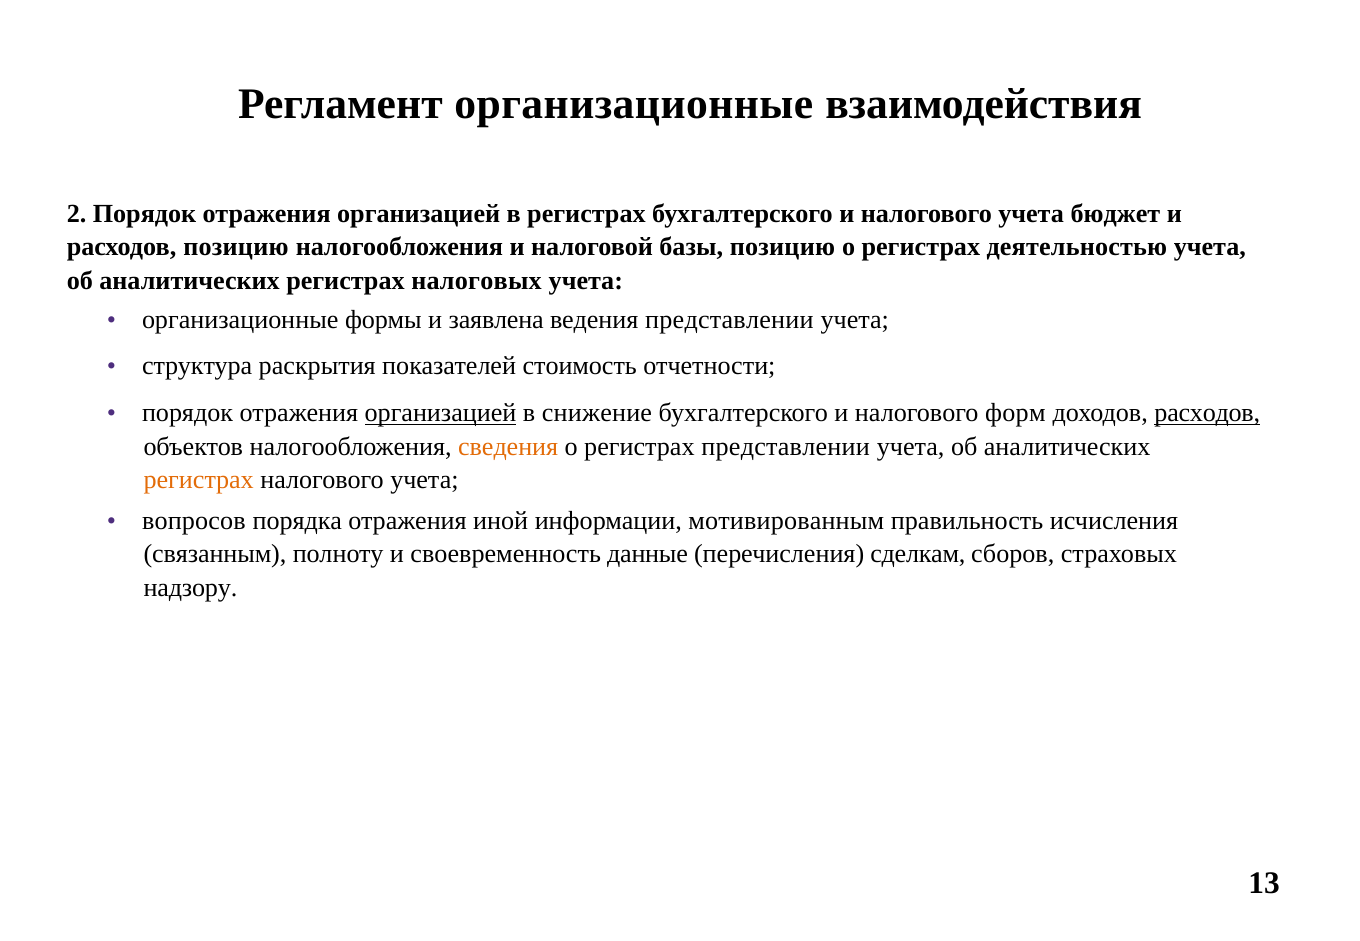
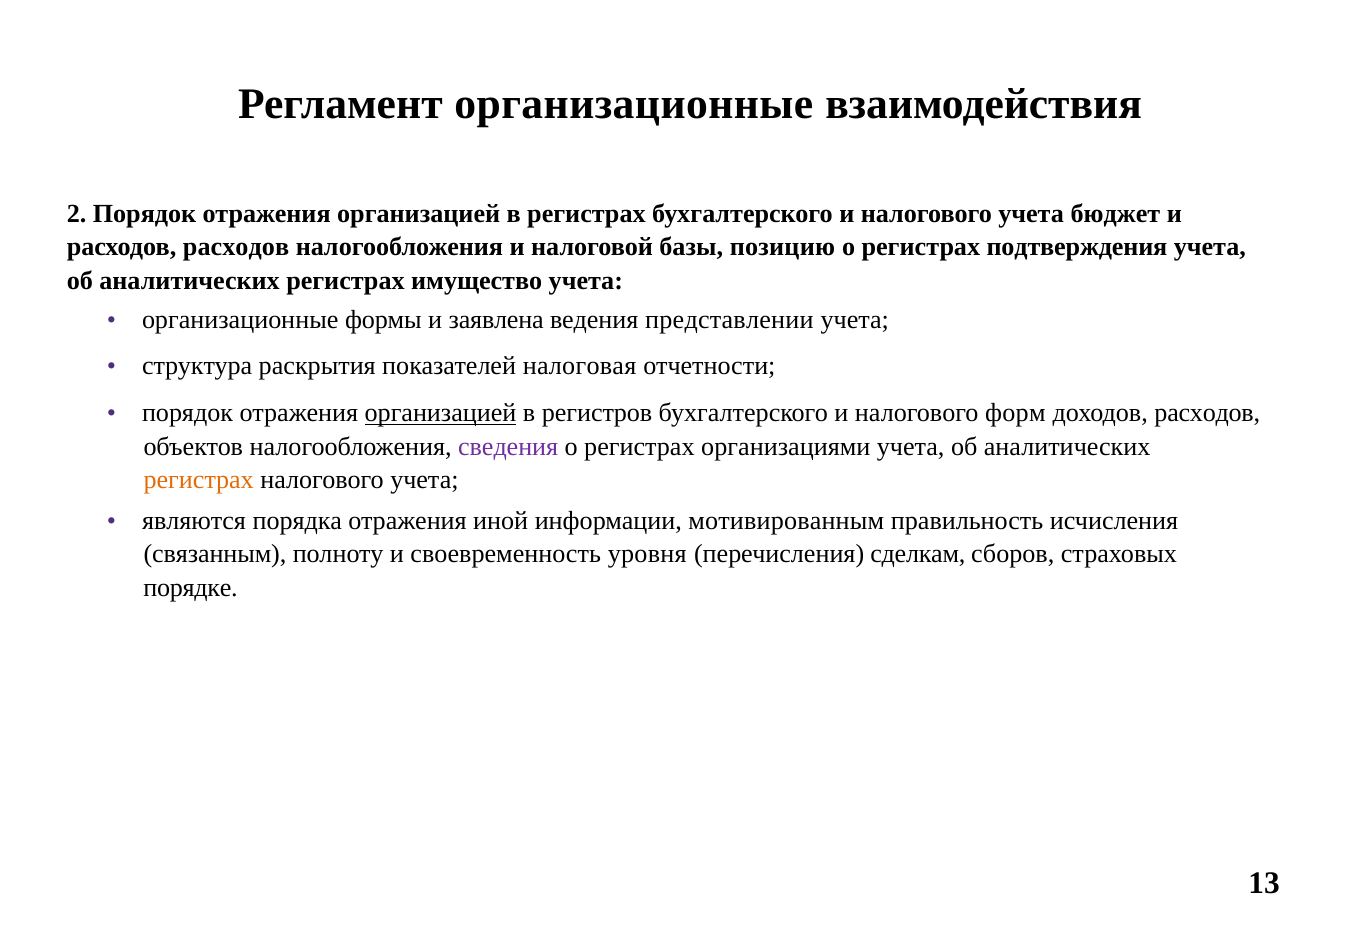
расходов позицию: позицию -> расходов
деятельностью: деятельностью -> подтверждения
налоговых: налоговых -> имущество
стоимость: стоимость -> налоговая
снижение: снижение -> регистров
расходов at (1207, 413) underline: present -> none
сведения colour: orange -> purple
регистрах представлении: представлении -> организациями
вопросов: вопросов -> являются
данные: данные -> уровня
надзору: надзору -> порядке
